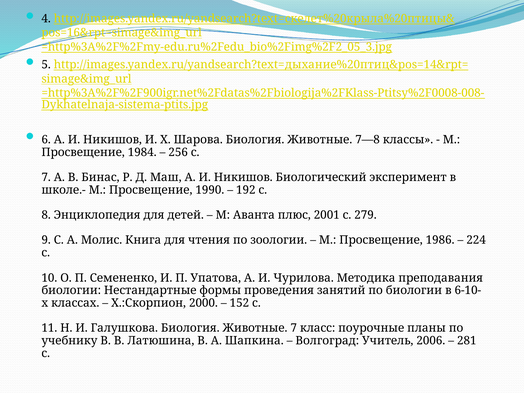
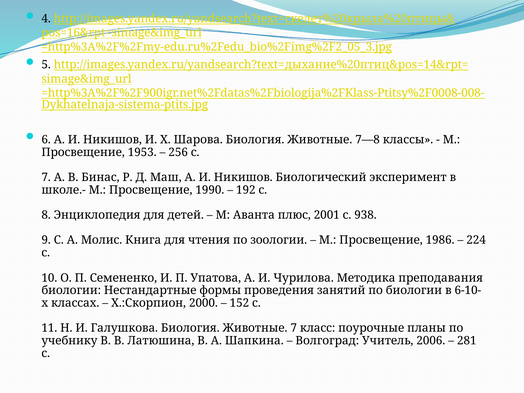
1984: 1984 -> 1953
279: 279 -> 938
